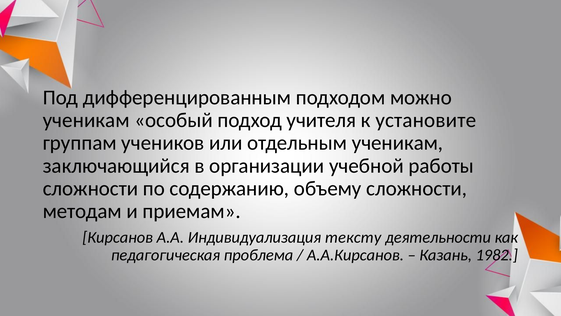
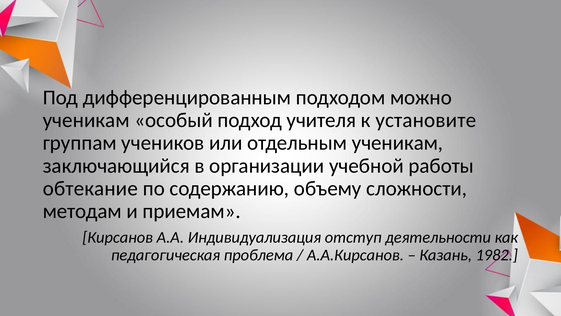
сложности at (90, 188): сложности -> обтекание
тексту: тексту -> отступ
